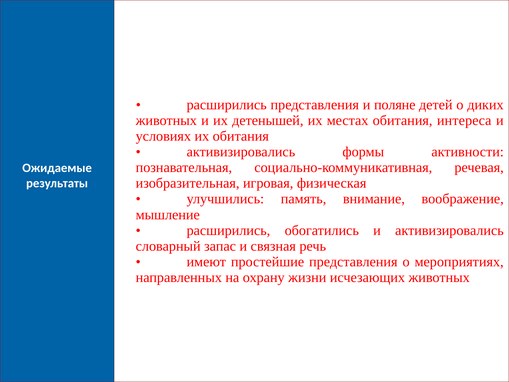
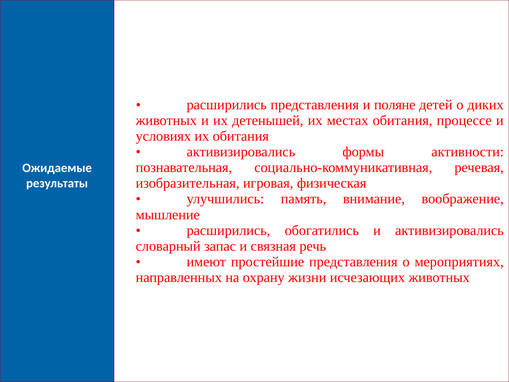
интереса: интереса -> процессе
